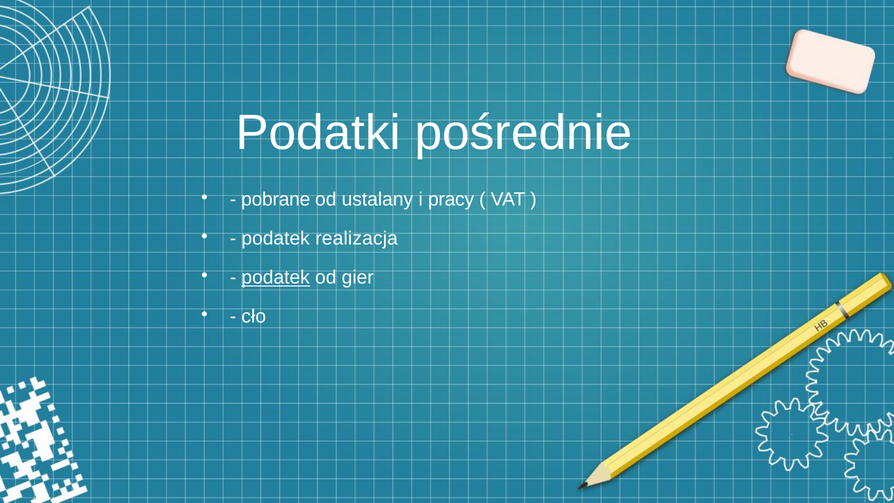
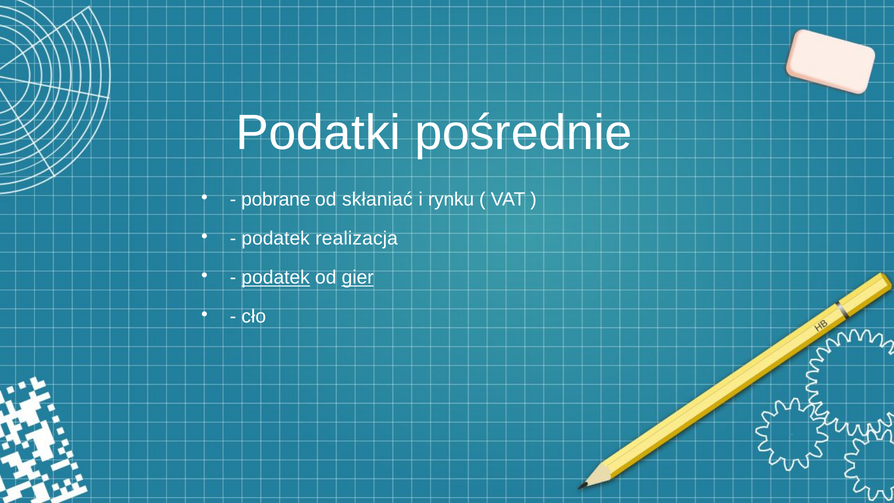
ustalany: ustalany -> skłaniać
pracy: pracy -> rynku
gier underline: none -> present
